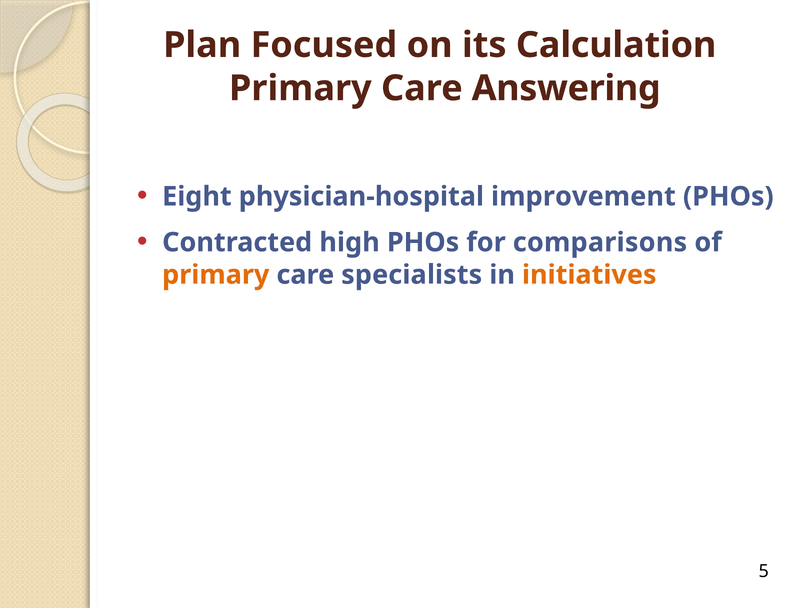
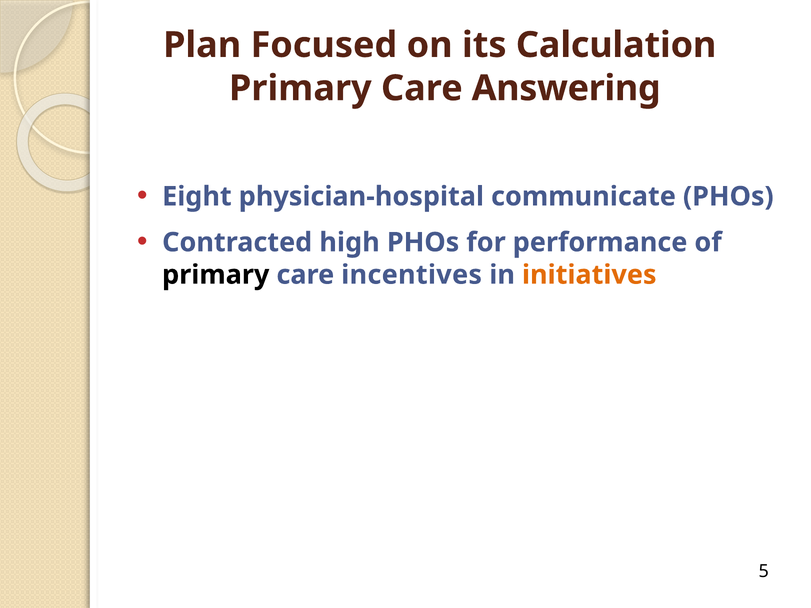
improvement: improvement -> communicate
comparisons: comparisons -> performance
primary at (216, 275) colour: orange -> black
specialists: specialists -> incentives
